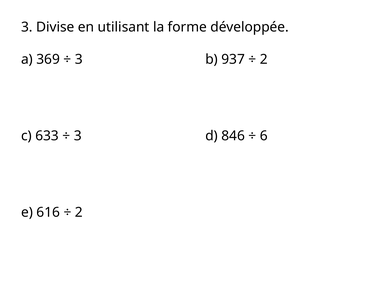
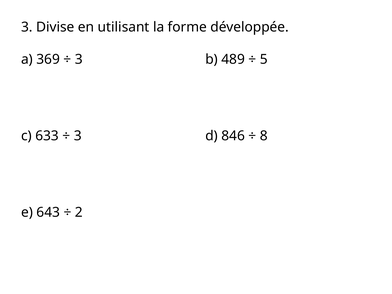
937: 937 -> 489
2 at (264, 59): 2 -> 5
6: 6 -> 8
616: 616 -> 643
